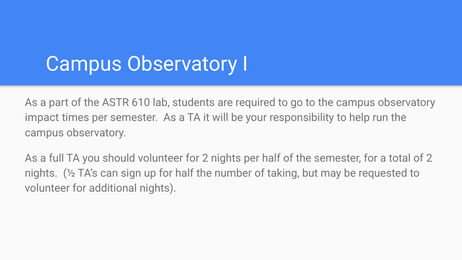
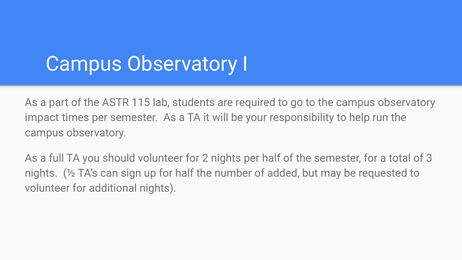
610: 610 -> 115
of 2: 2 -> 3
taking: taking -> added
